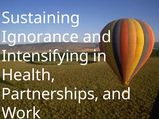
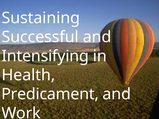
Ignorance: Ignorance -> Successful
Partnerships: Partnerships -> Predicament
